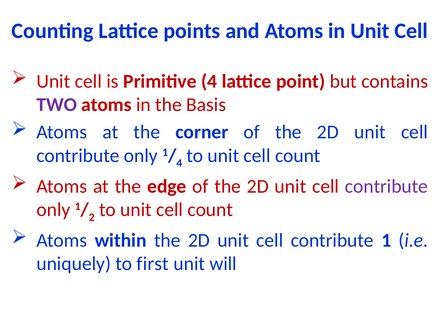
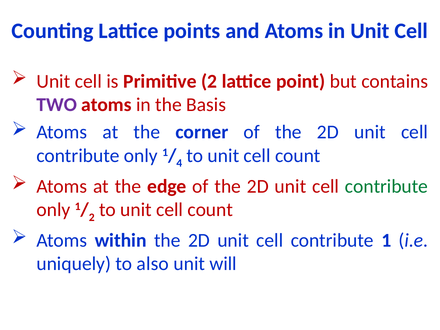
Primitive 4: 4 -> 2
contribute at (386, 186) colour: purple -> green
first: first -> also
